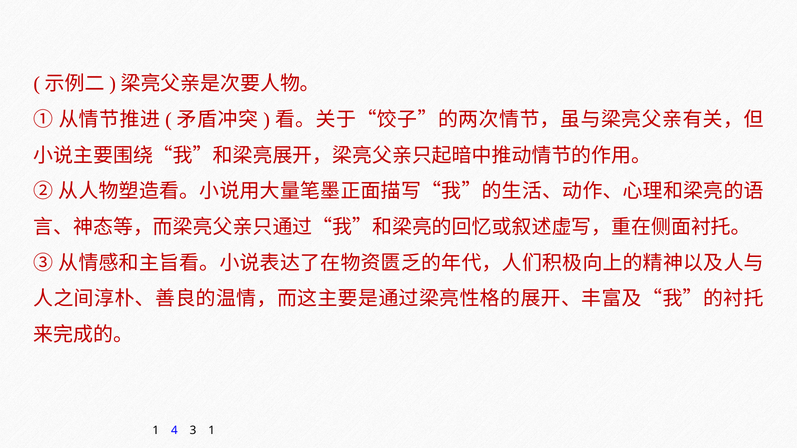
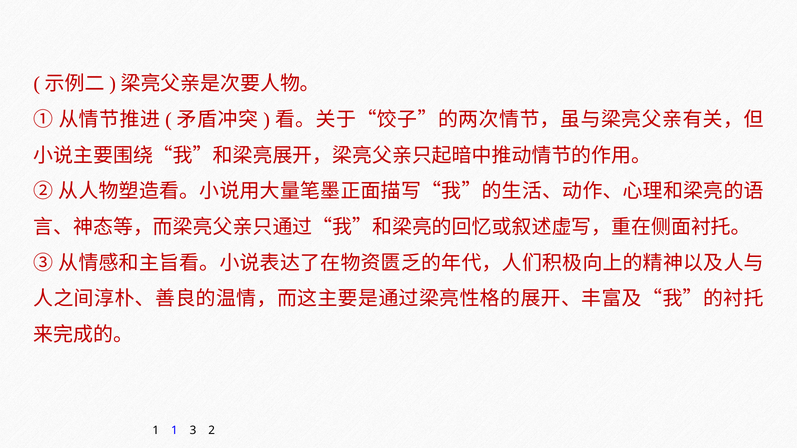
1 4: 4 -> 1
3 1: 1 -> 2
